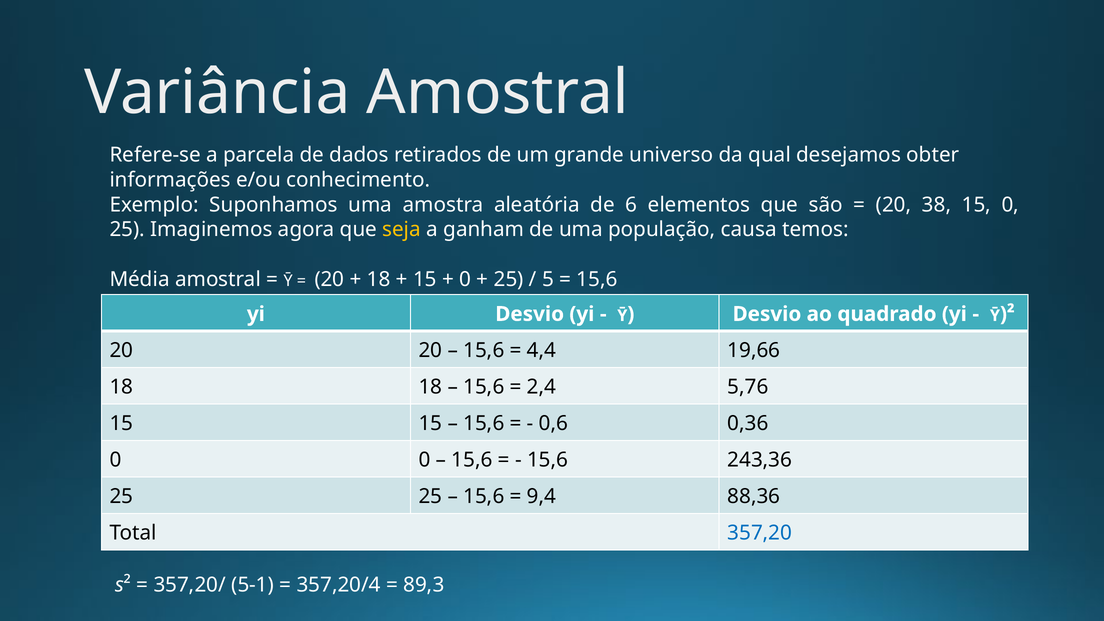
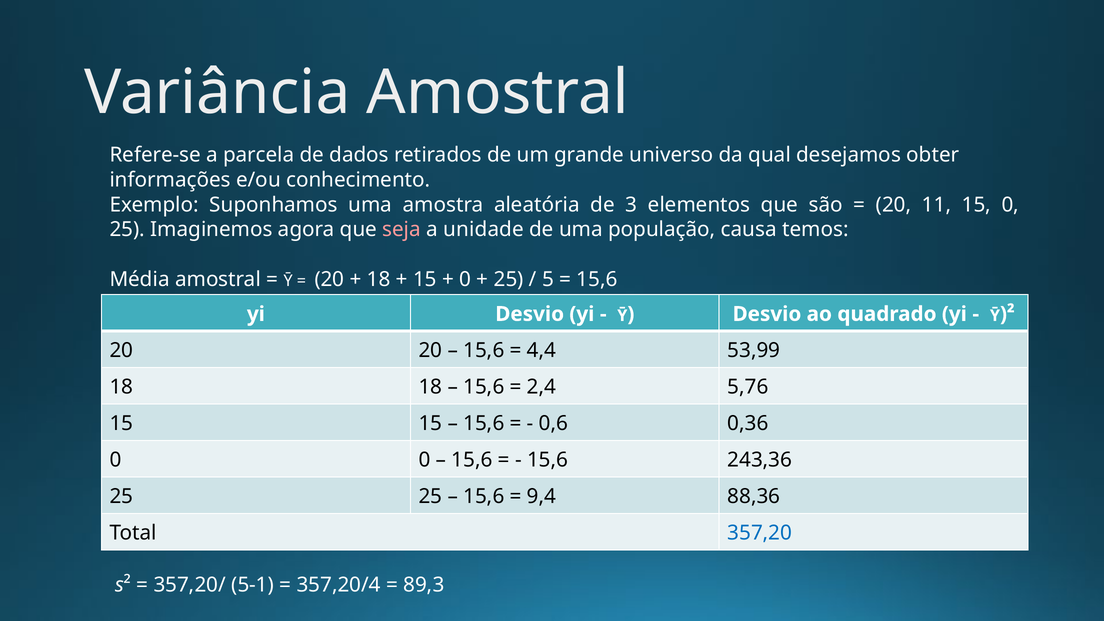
6: 6 -> 3
38: 38 -> 11
seja colour: yellow -> pink
ganham: ganham -> unidade
19,66: 19,66 -> 53,99
